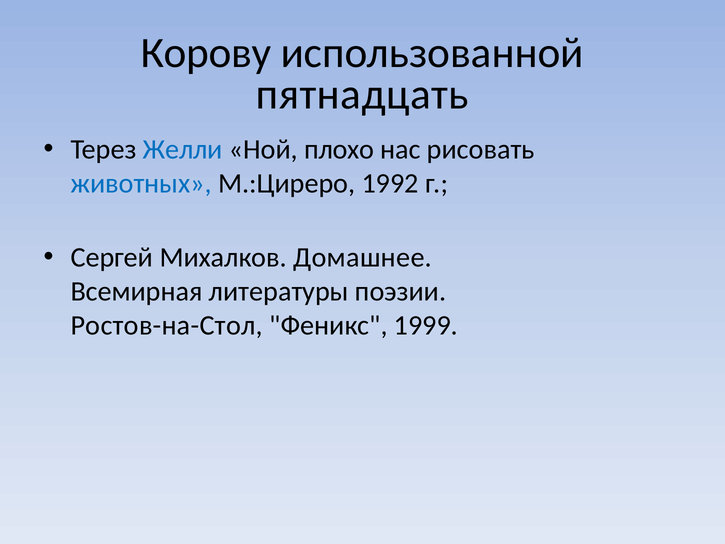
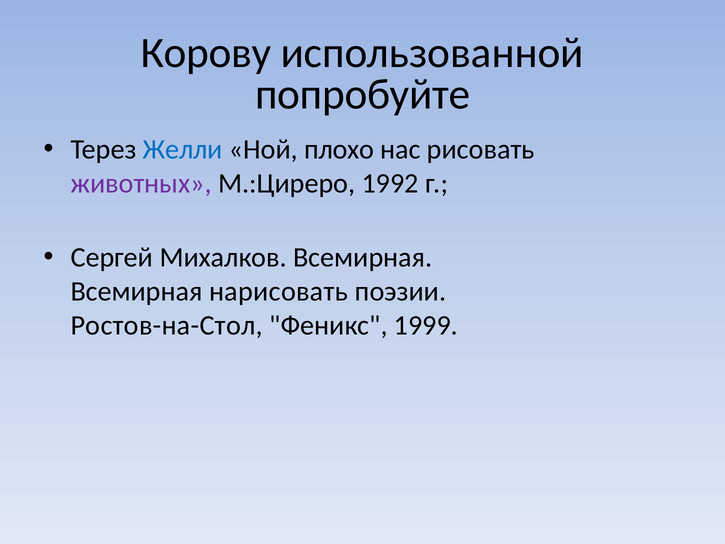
пятнадцать: пятнадцать -> попробуйте
животных colour: blue -> purple
Михалков Домашнее: Домашнее -> Всемирная
литературы: литературы -> нарисовать
